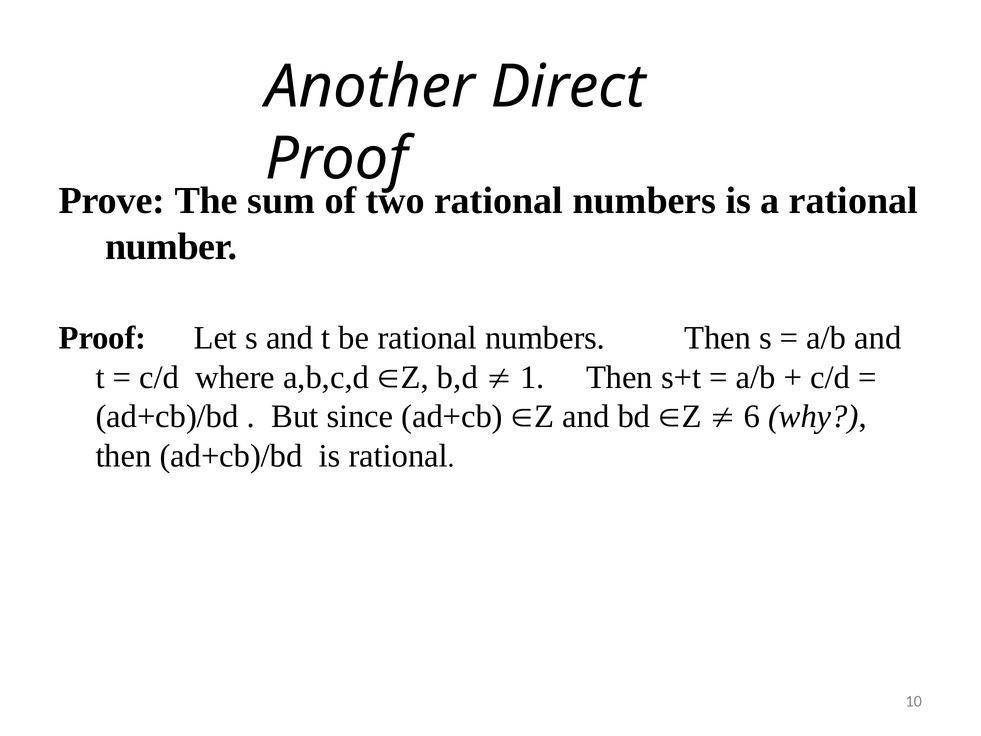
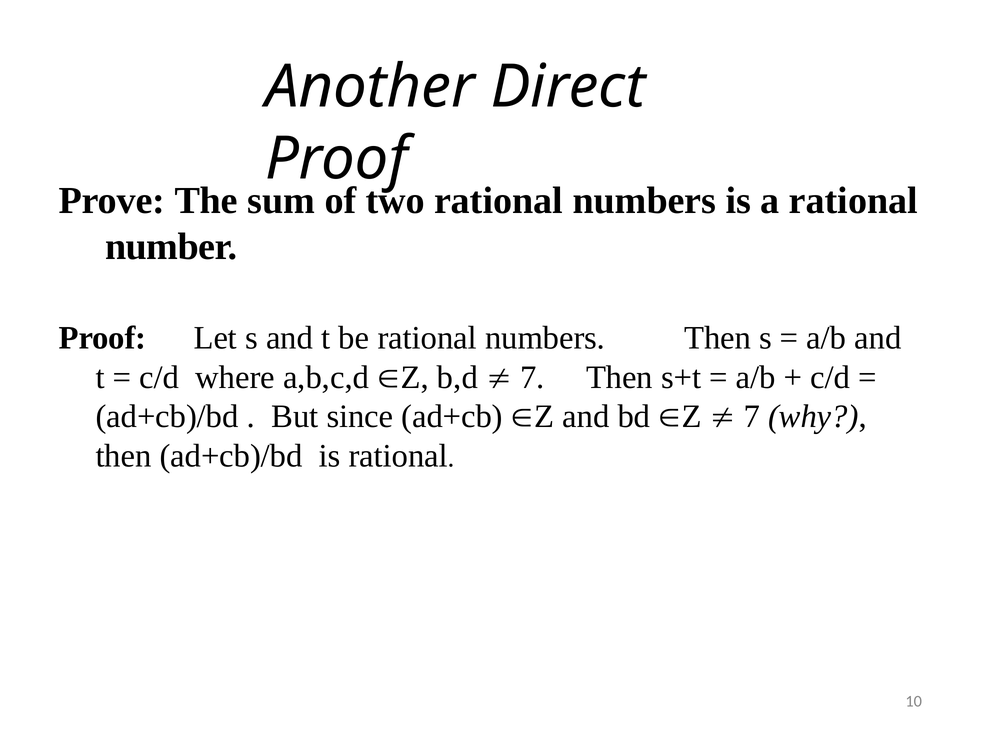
1 at (532, 377): 1 -> 7
6 at (752, 416): 6 -> 7
